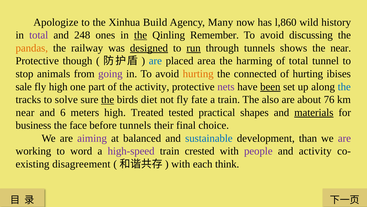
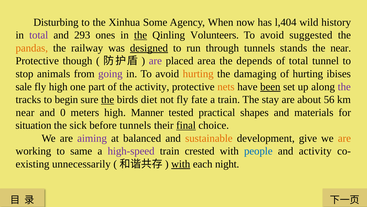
Apologize: Apologize -> Disturbing
Build: Build -> Some
Many: Many -> When
l,860: l,860 -> l,404
248: 248 -> 293
Remember: Remember -> Volunteers
discussing: discussing -> suggested
run underline: present -> none
shows: shows -> stands
are at (155, 61) colour: blue -> purple
harming: harming -> depends
connected: connected -> damaging
nets colour: purple -> orange
the at (344, 86) colour: blue -> purple
solve: solve -> begin
also: also -> stay
76: 76 -> 56
6: 6 -> 0
Treated: Treated -> Manner
materials underline: present -> none
business: business -> situation
face: face -> sick
final underline: none -> present
sustainable colour: blue -> orange
than: than -> give
are at (344, 138) colour: purple -> orange
word: word -> same
people colour: purple -> blue
disagreement: disagreement -> unnecessarily
with at (181, 164) underline: none -> present
think: think -> night
